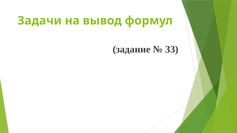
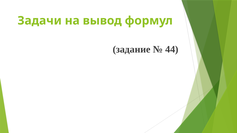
33: 33 -> 44
